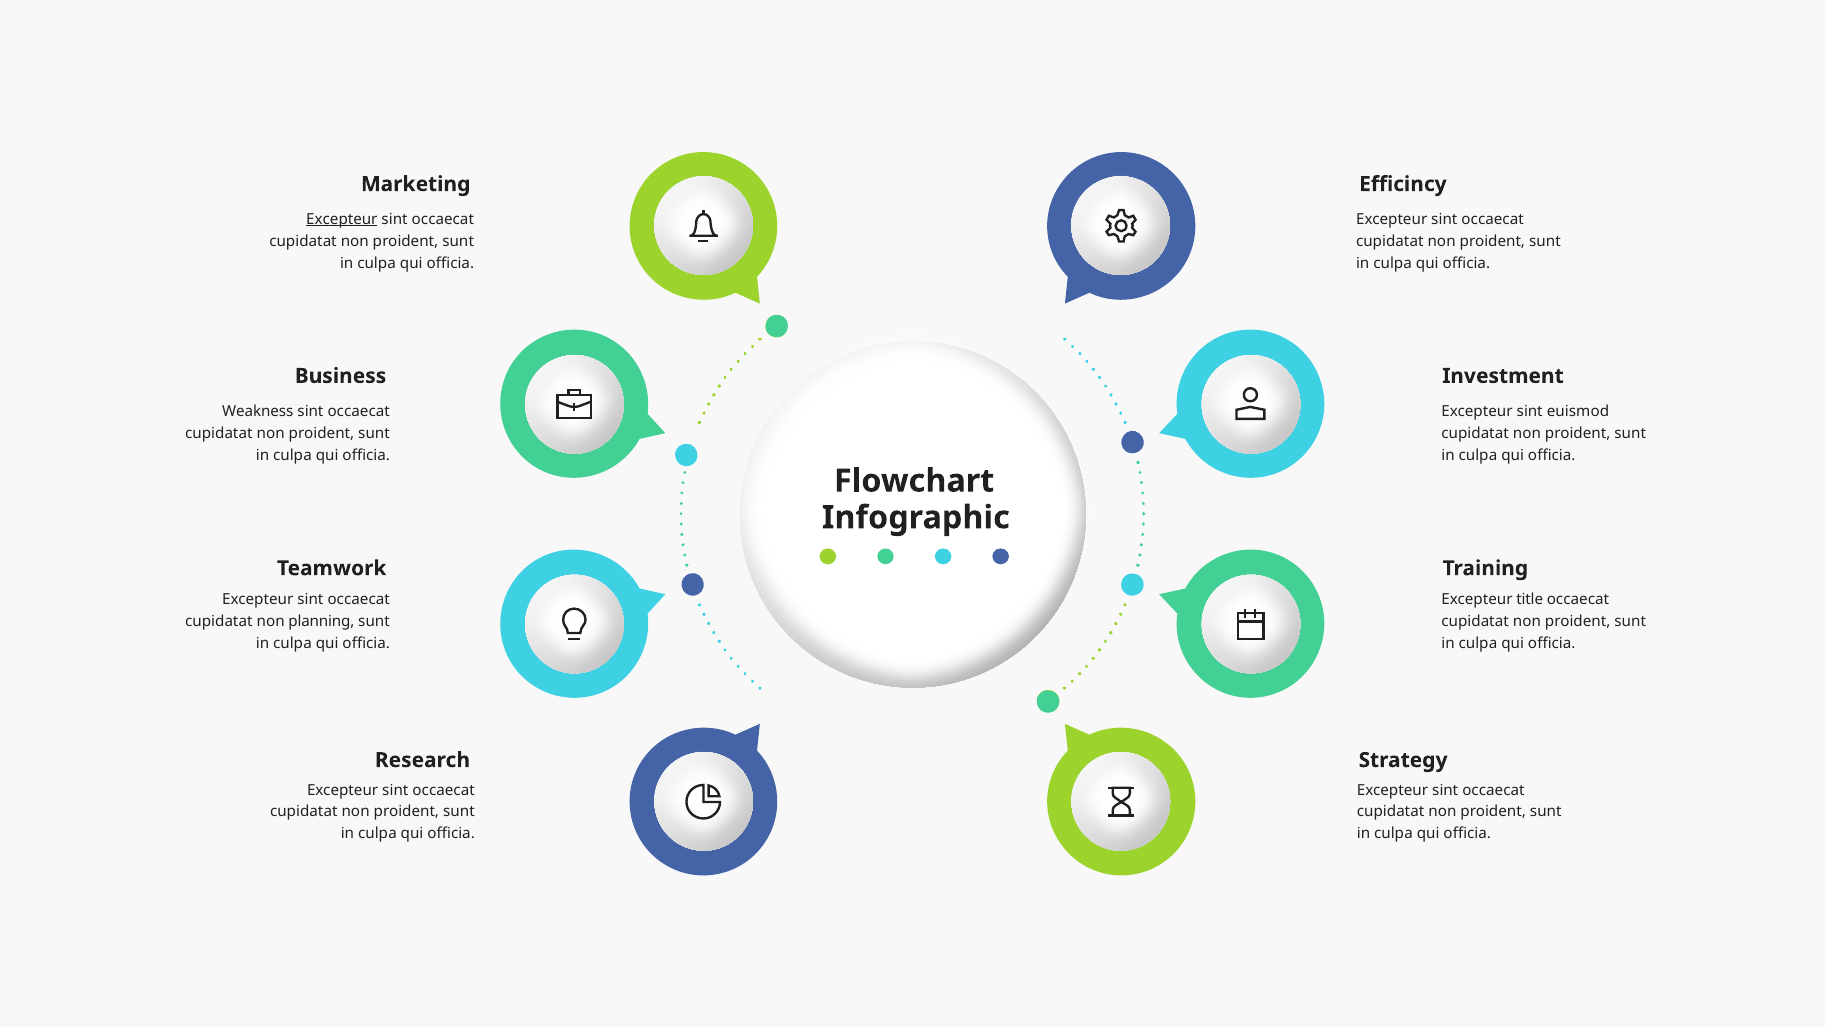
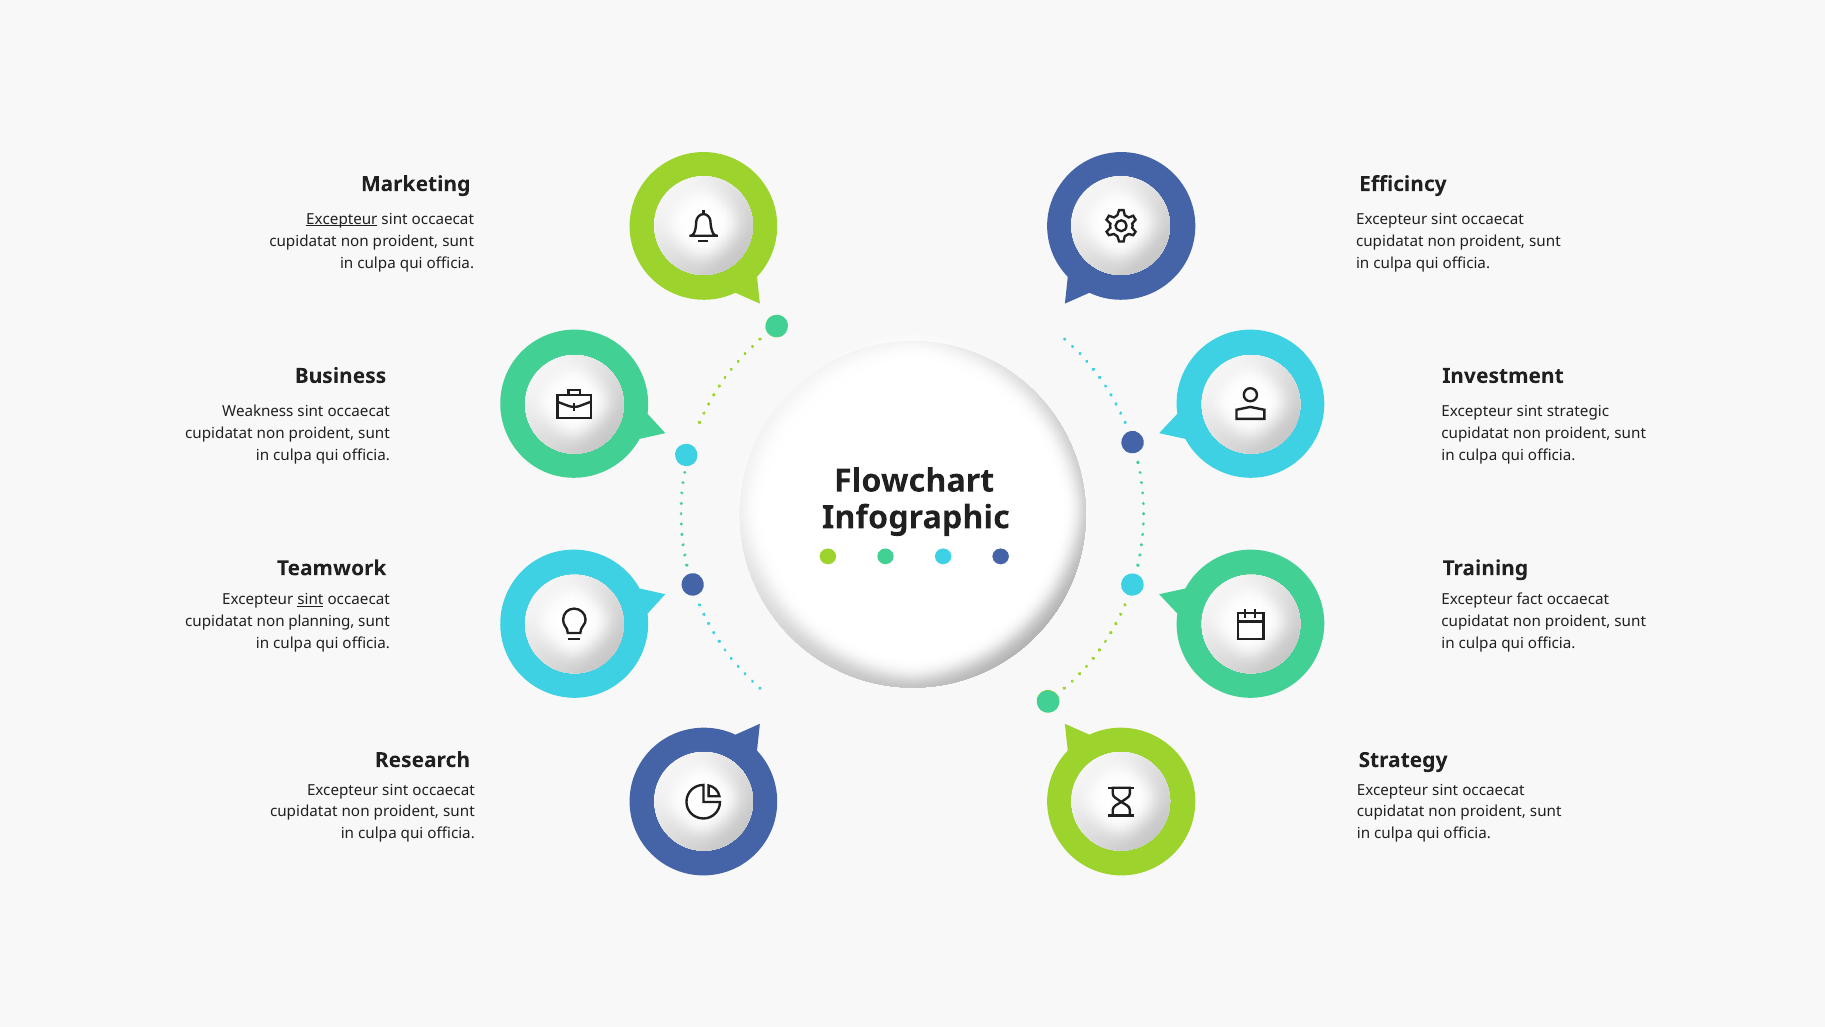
euismod: euismod -> strategic
sint at (310, 599) underline: none -> present
title: title -> fact
